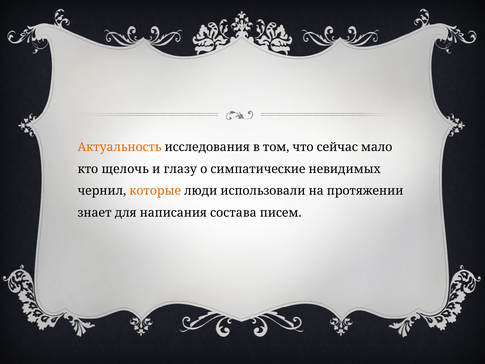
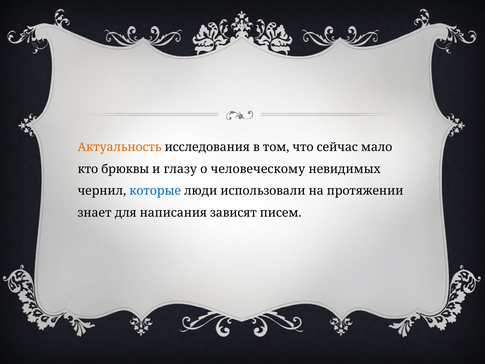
щелочь: щелочь -> брюквы
симпатические: симпатические -> человеческому
которые colour: orange -> blue
состава: состава -> зависят
